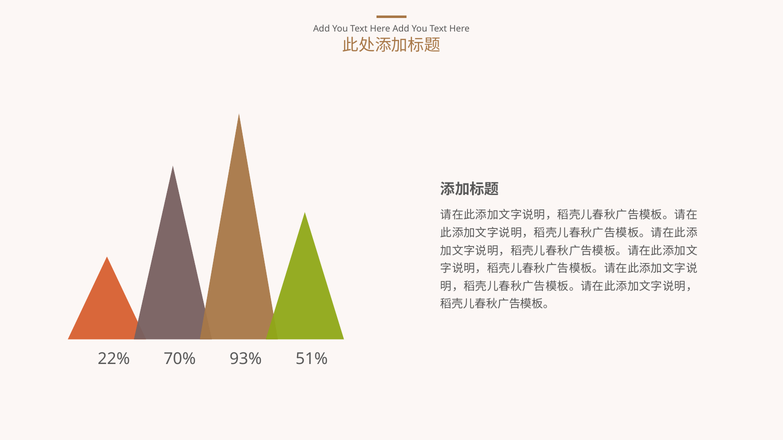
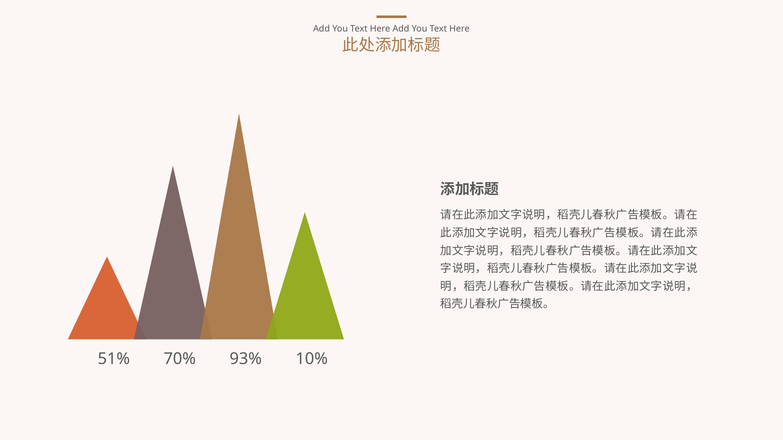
22%: 22% -> 51%
51%: 51% -> 10%
